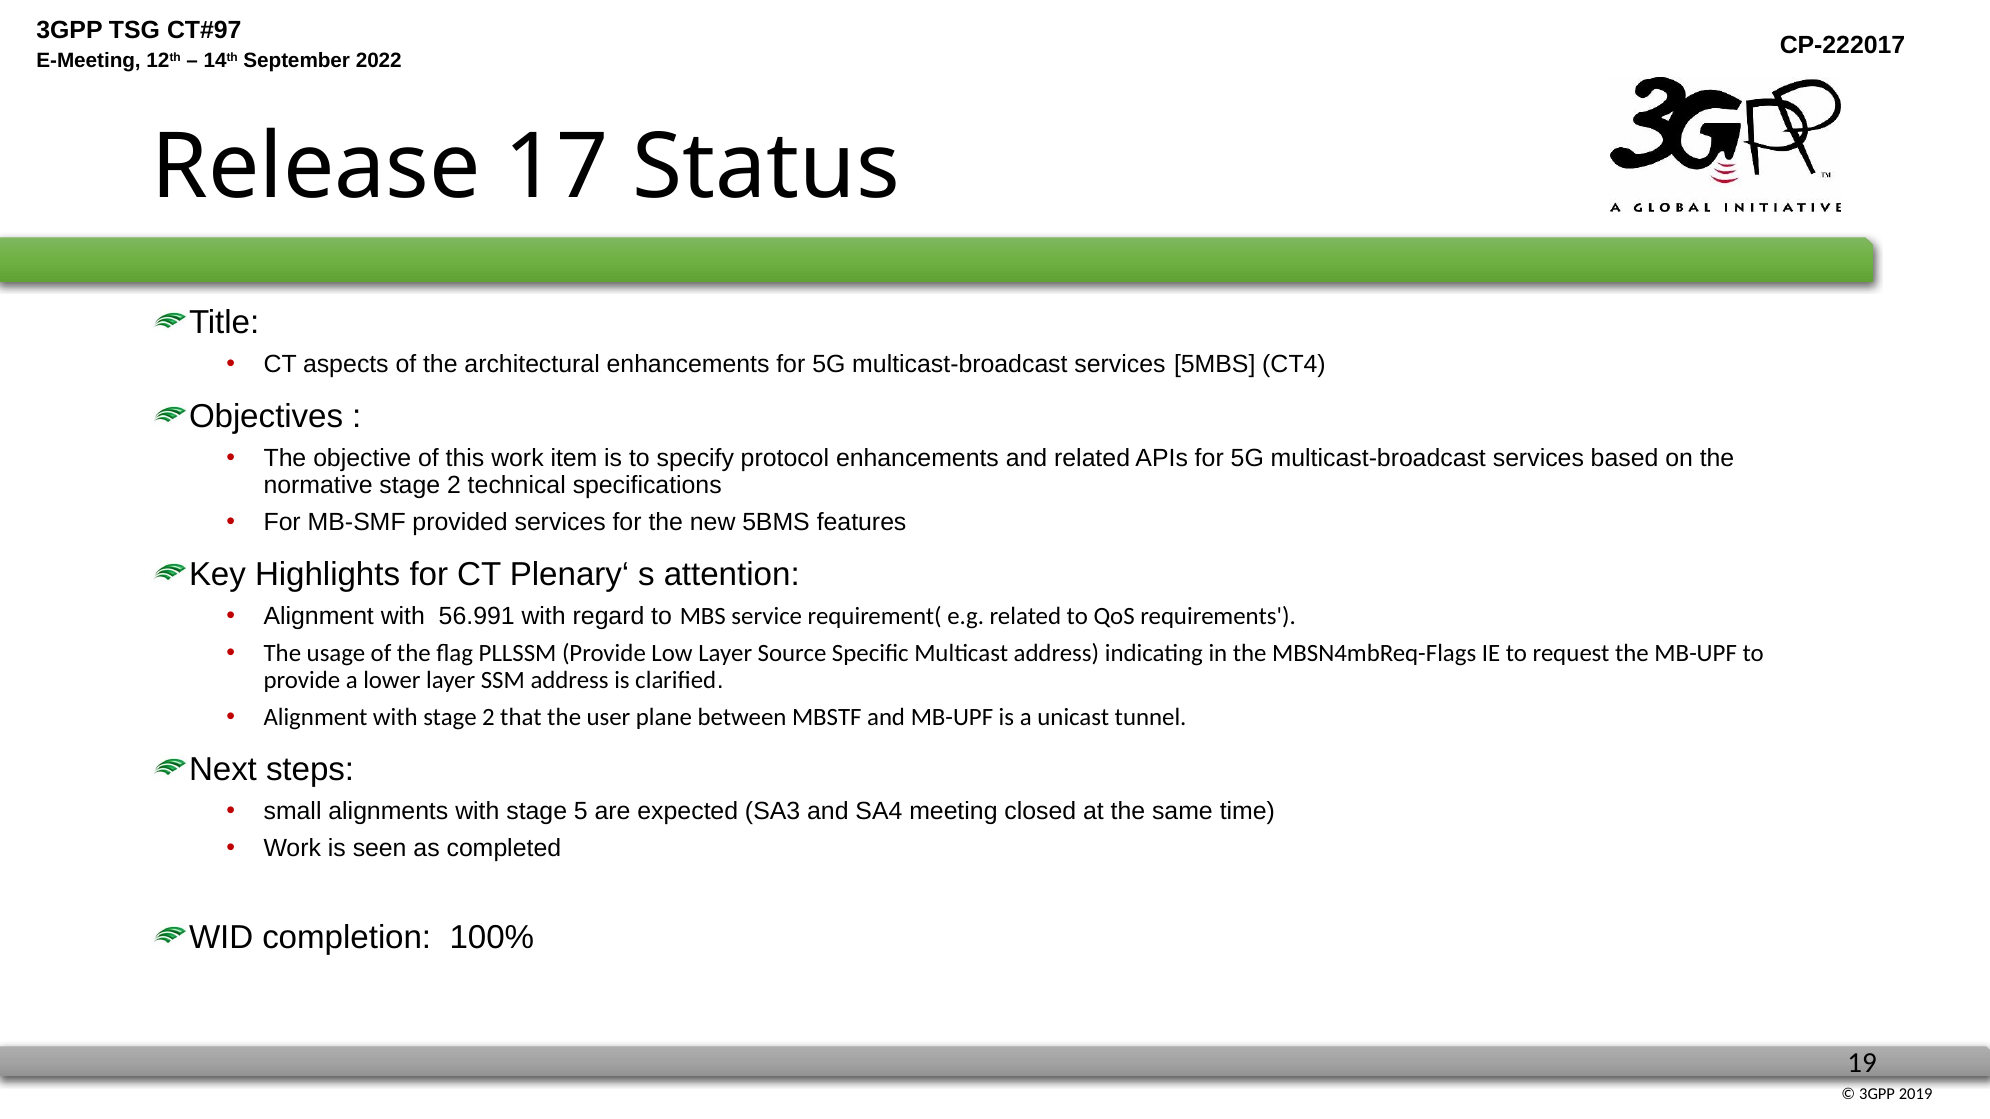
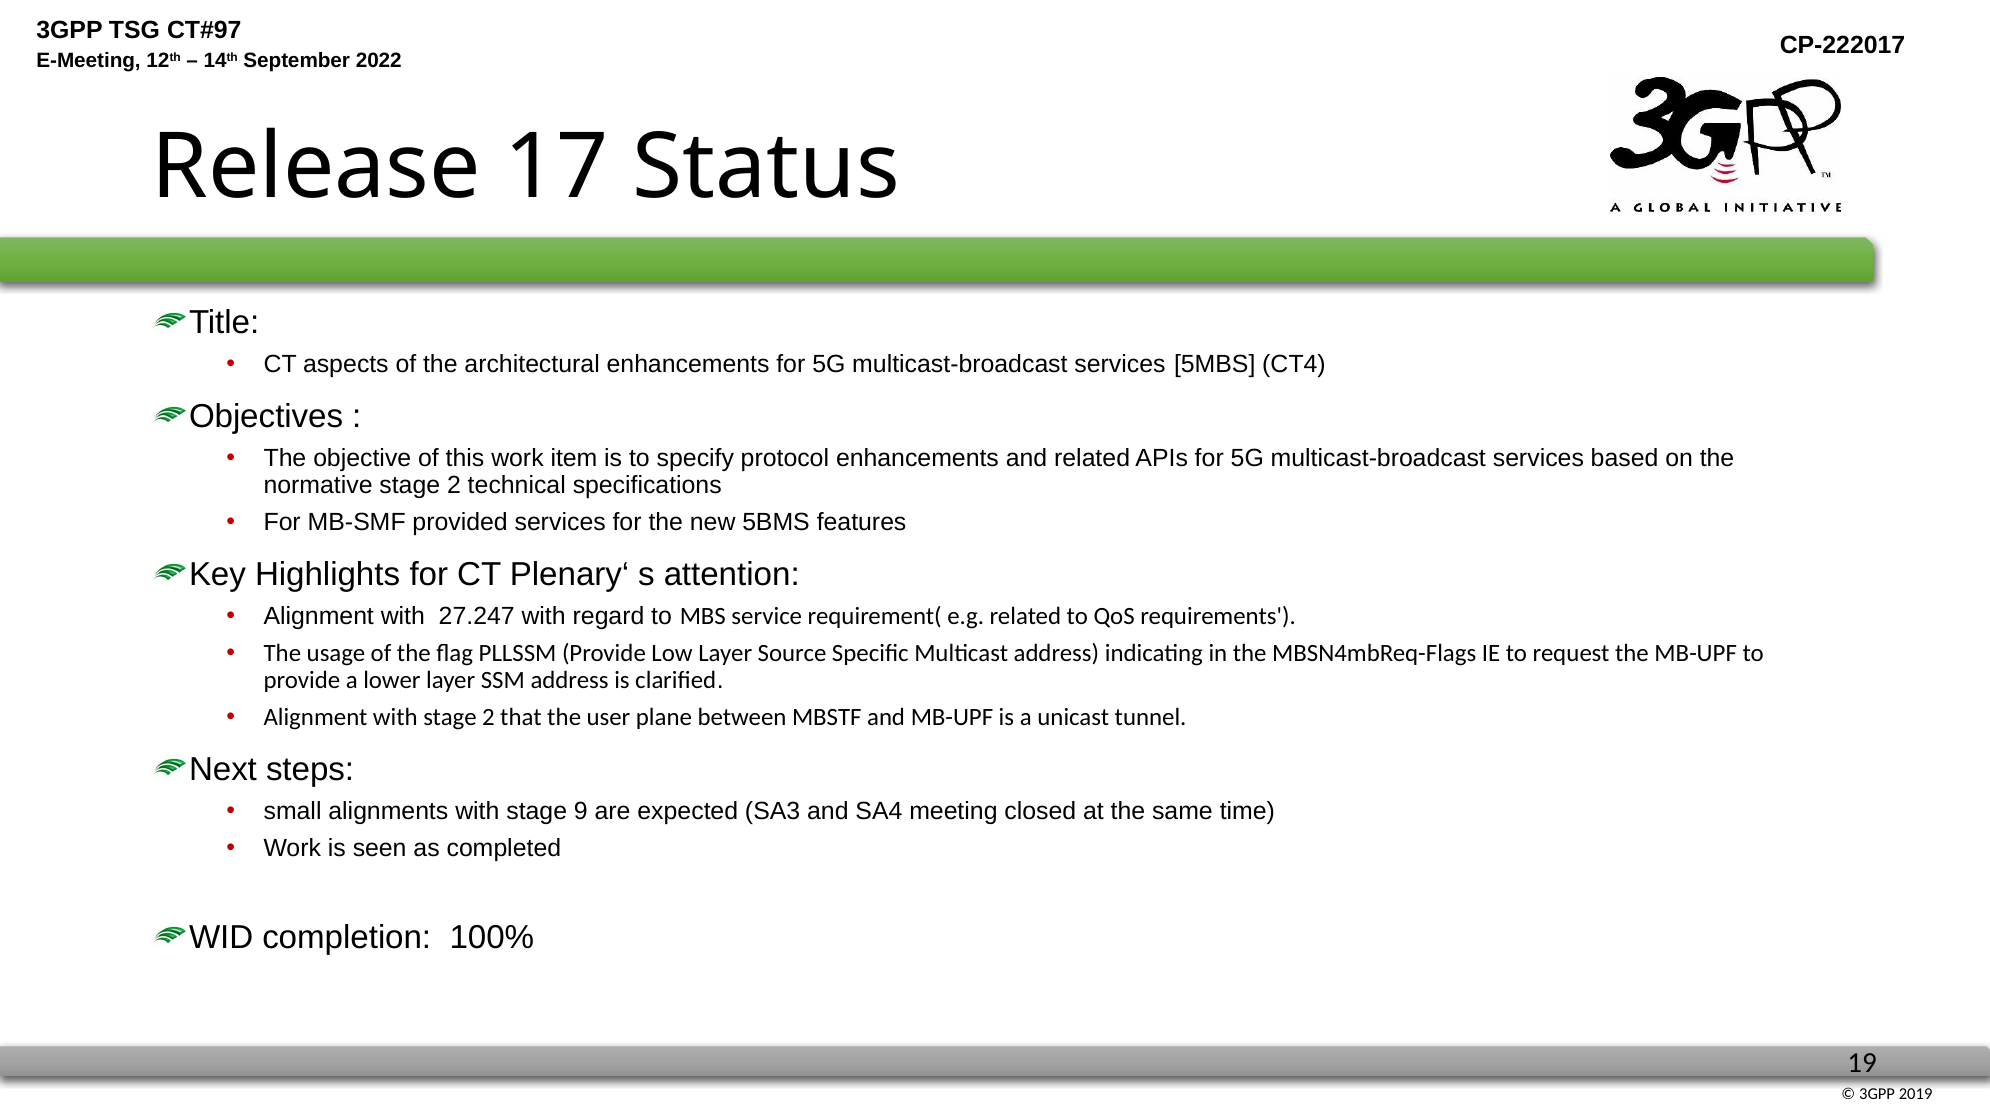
56.991: 56.991 -> 27.247
5: 5 -> 9
